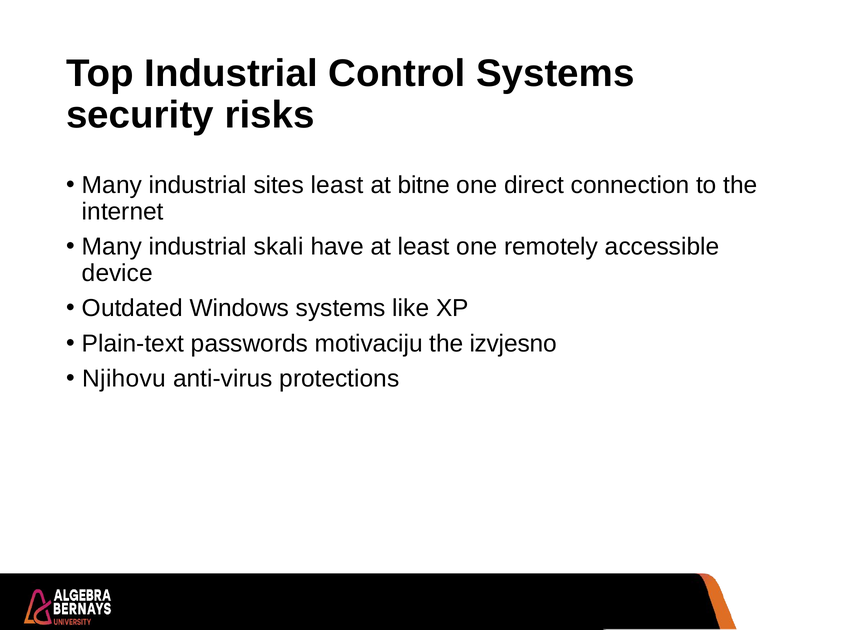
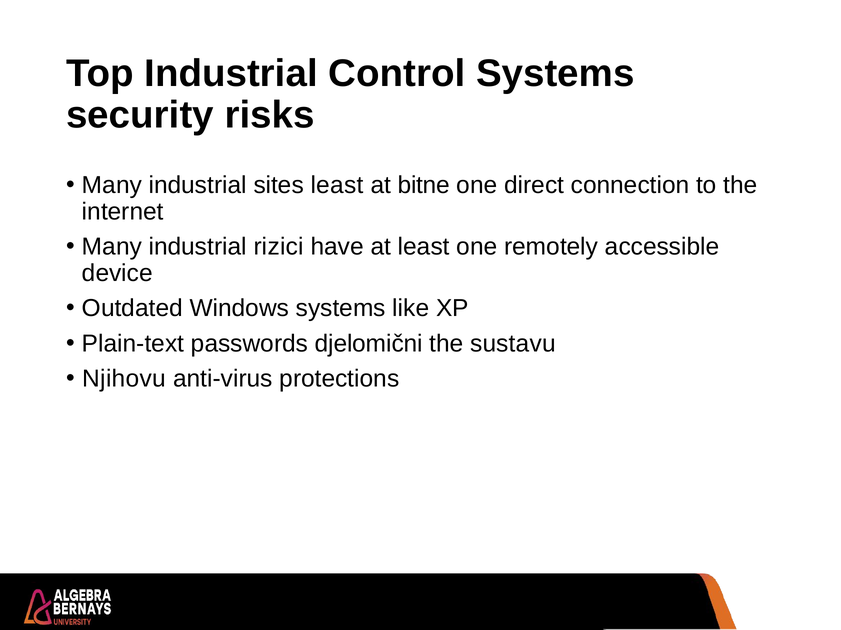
skali: skali -> rizici
motivaciju: motivaciju -> djelomični
izvjesno: izvjesno -> sustavu
